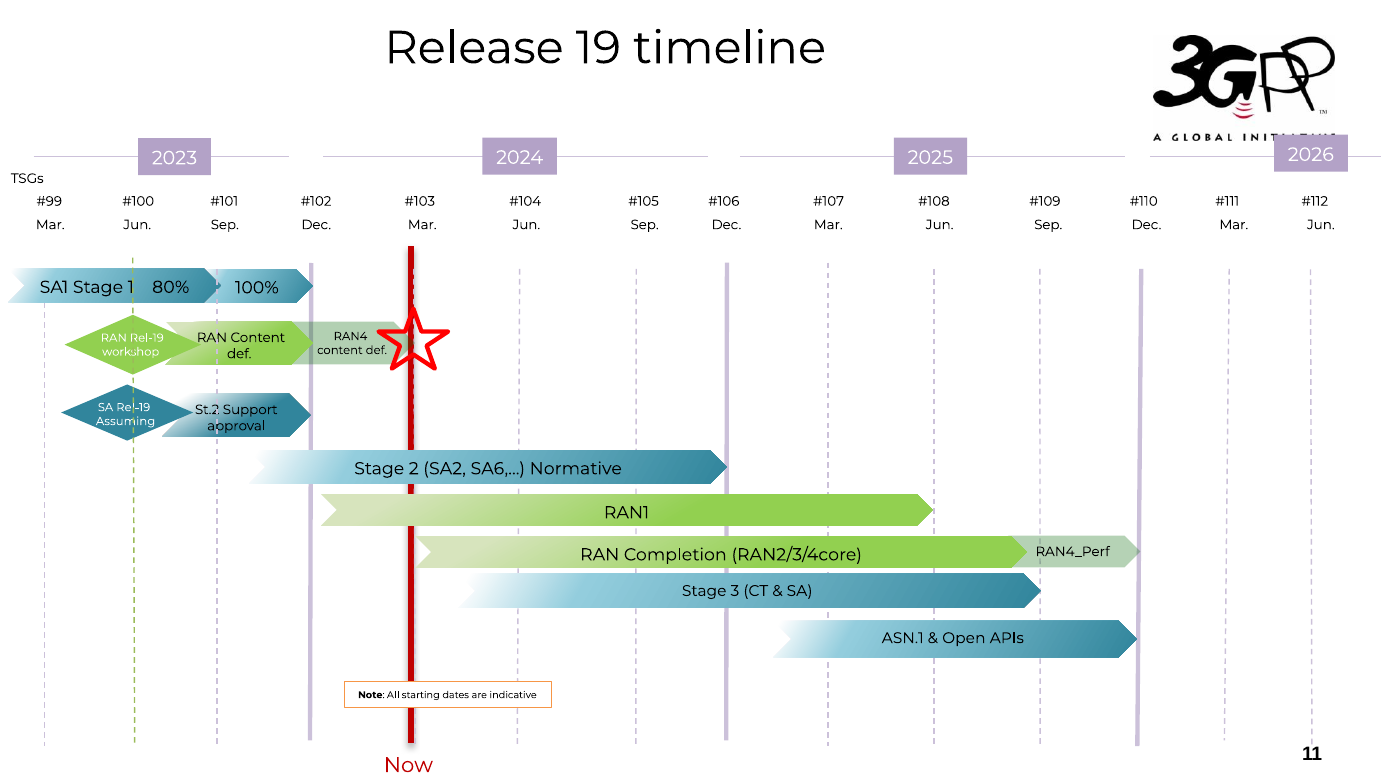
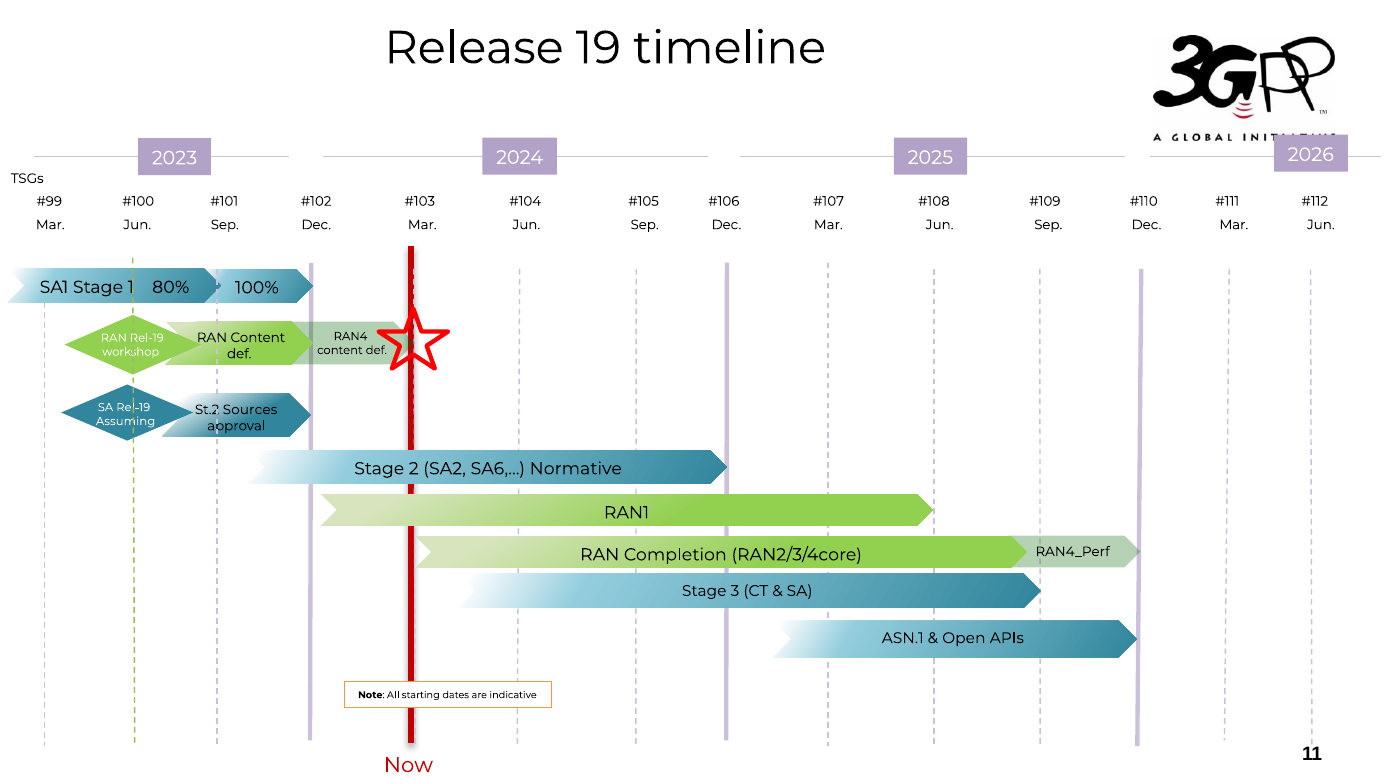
Support: Support -> Sources
